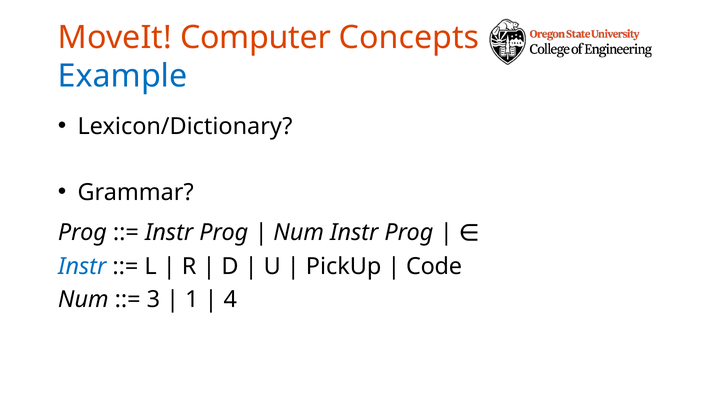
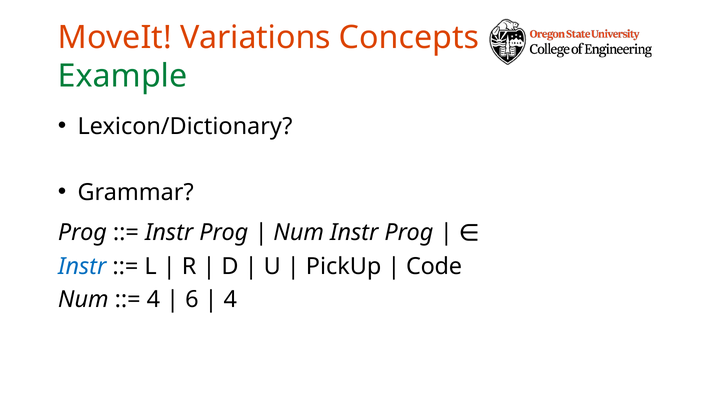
Computer: Computer -> Variations
Example colour: blue -> green
3 at (153, 299): 3 -> 4
1: 1 -> 6
